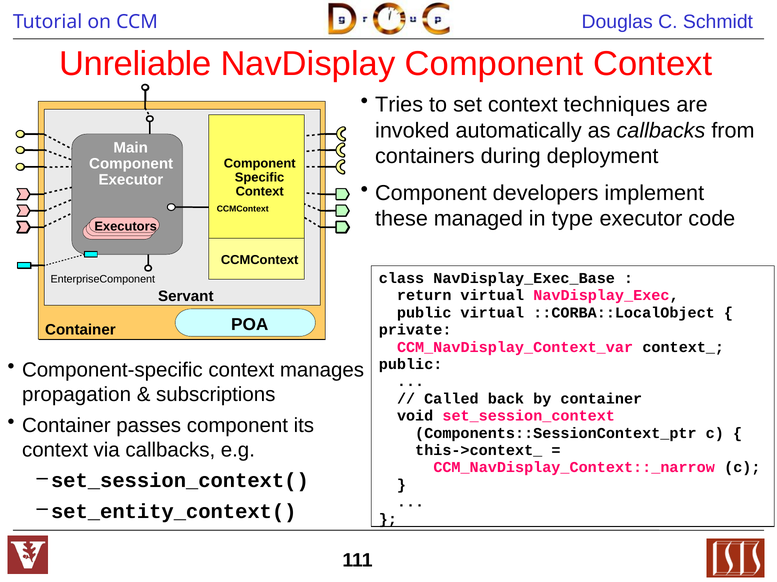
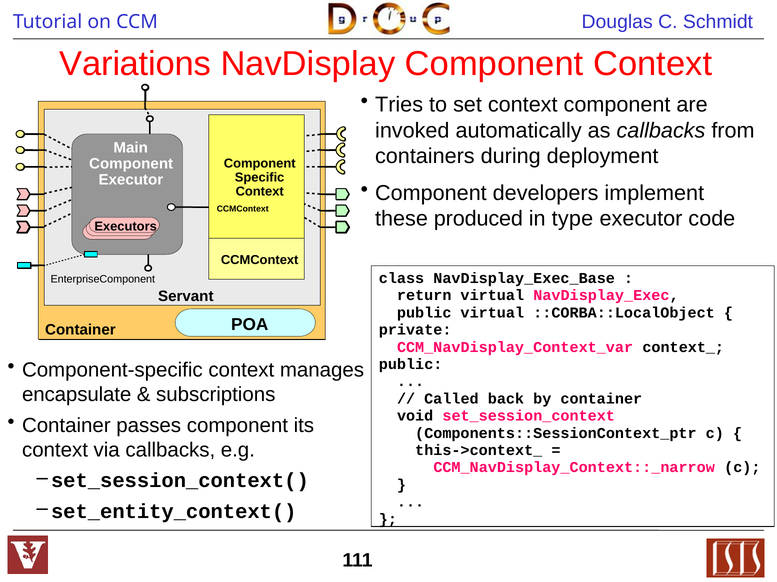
Unreliable: Unreliable -> Variations
context techniques: techniques -> component
managed: managed -> produced
propagation: propagation -> encapsulate
